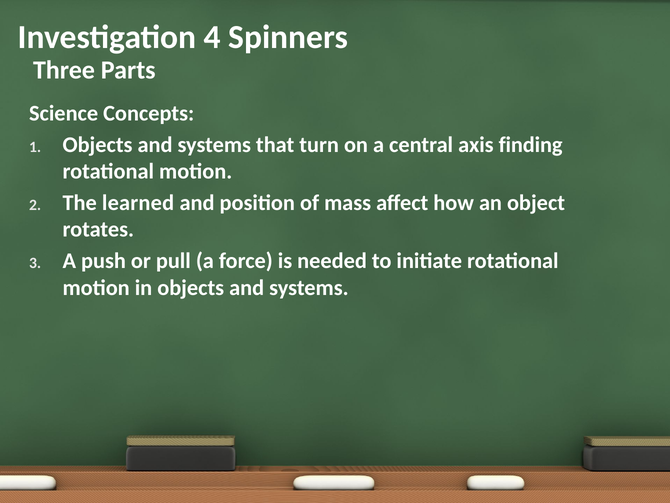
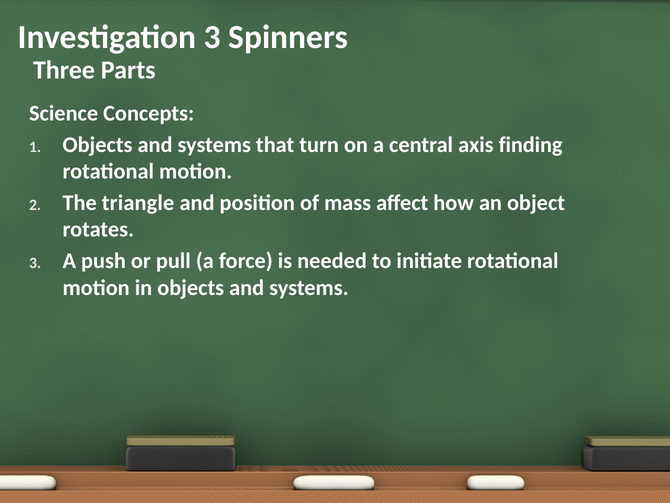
Investigation 4: 4 -> 3
learned: learned -> triangle
